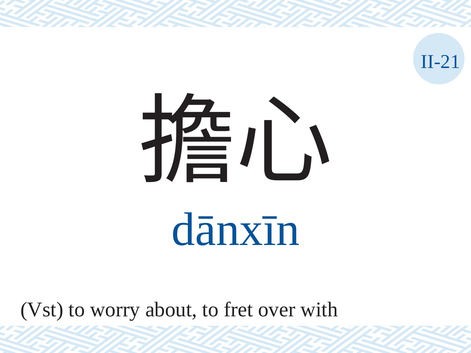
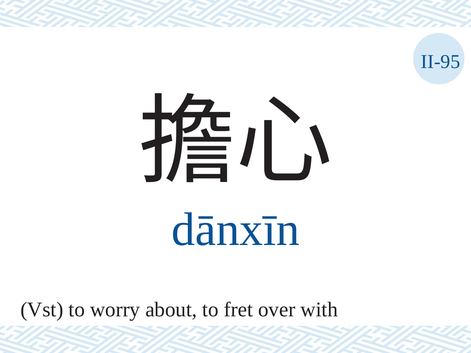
II-21: II-21 -> II-95
